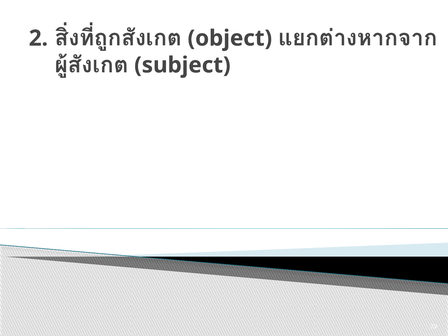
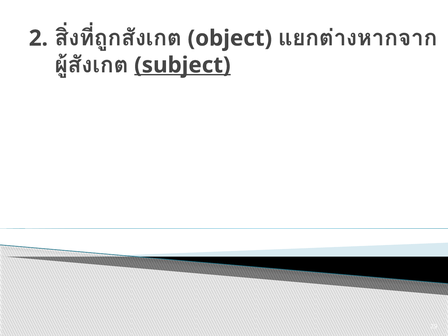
subject underline: none -> present
